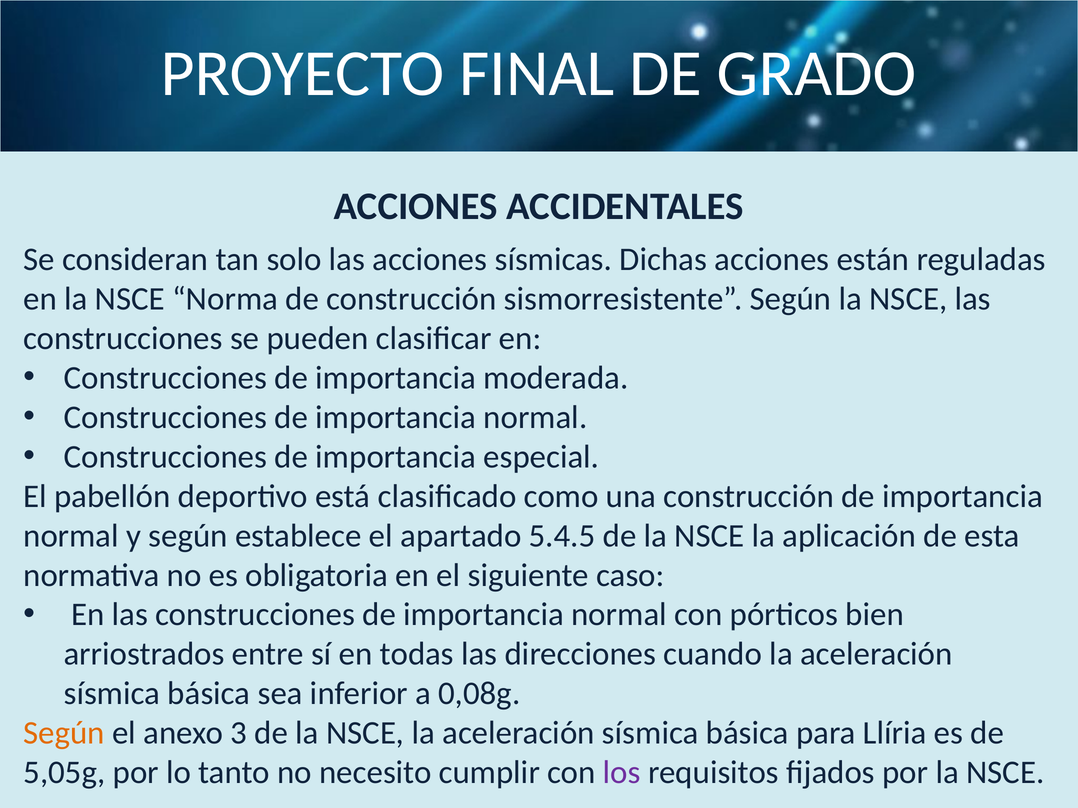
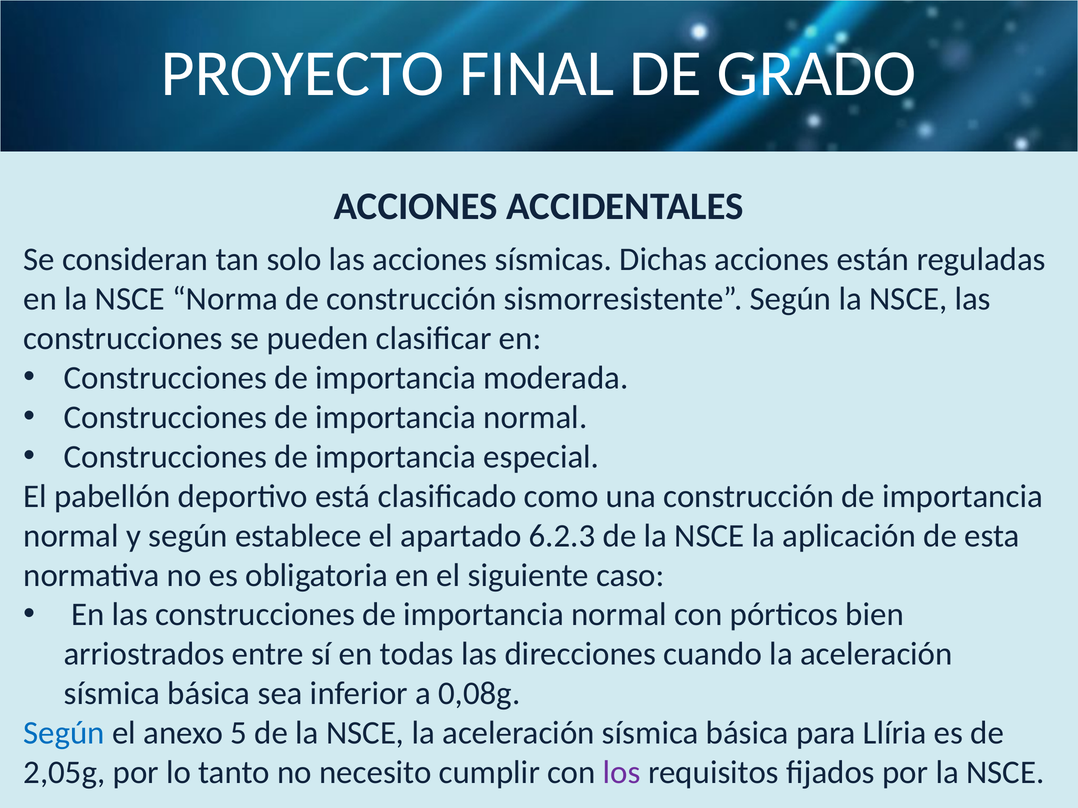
5.4.5: 5.4.5 -> 6.2.3
Según at (64, 734) colour: orange -> blue
3: 3 -> 5
5,05g: 5,05g -> 2,05g
